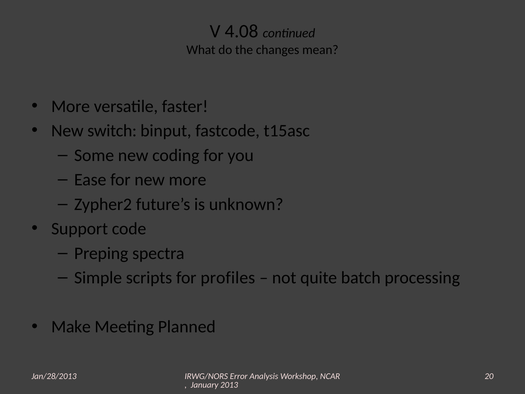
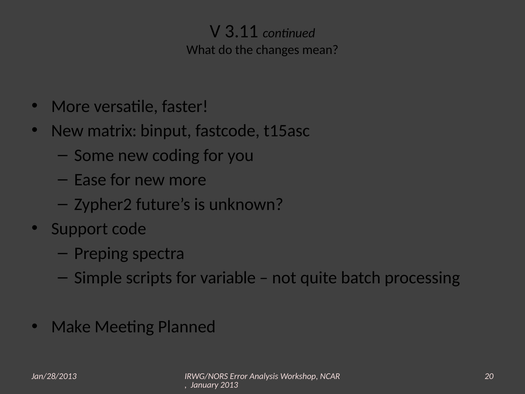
4.08: 4.08 -> 3.11
switch: switch -> matrix
profiles: profiles -> variable
